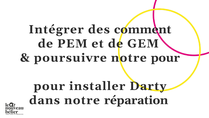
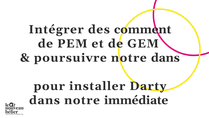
notre pour: pour -> dans
réparation: réparation -> immédiate
